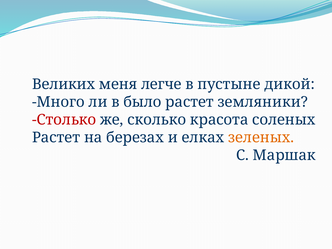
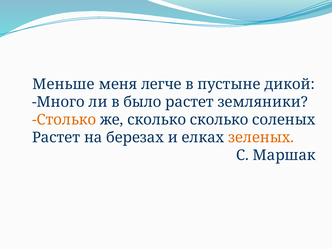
Великих: Великих -> Меньше
Столько colour: red -> orange
сколько красота: красота -> сколько
